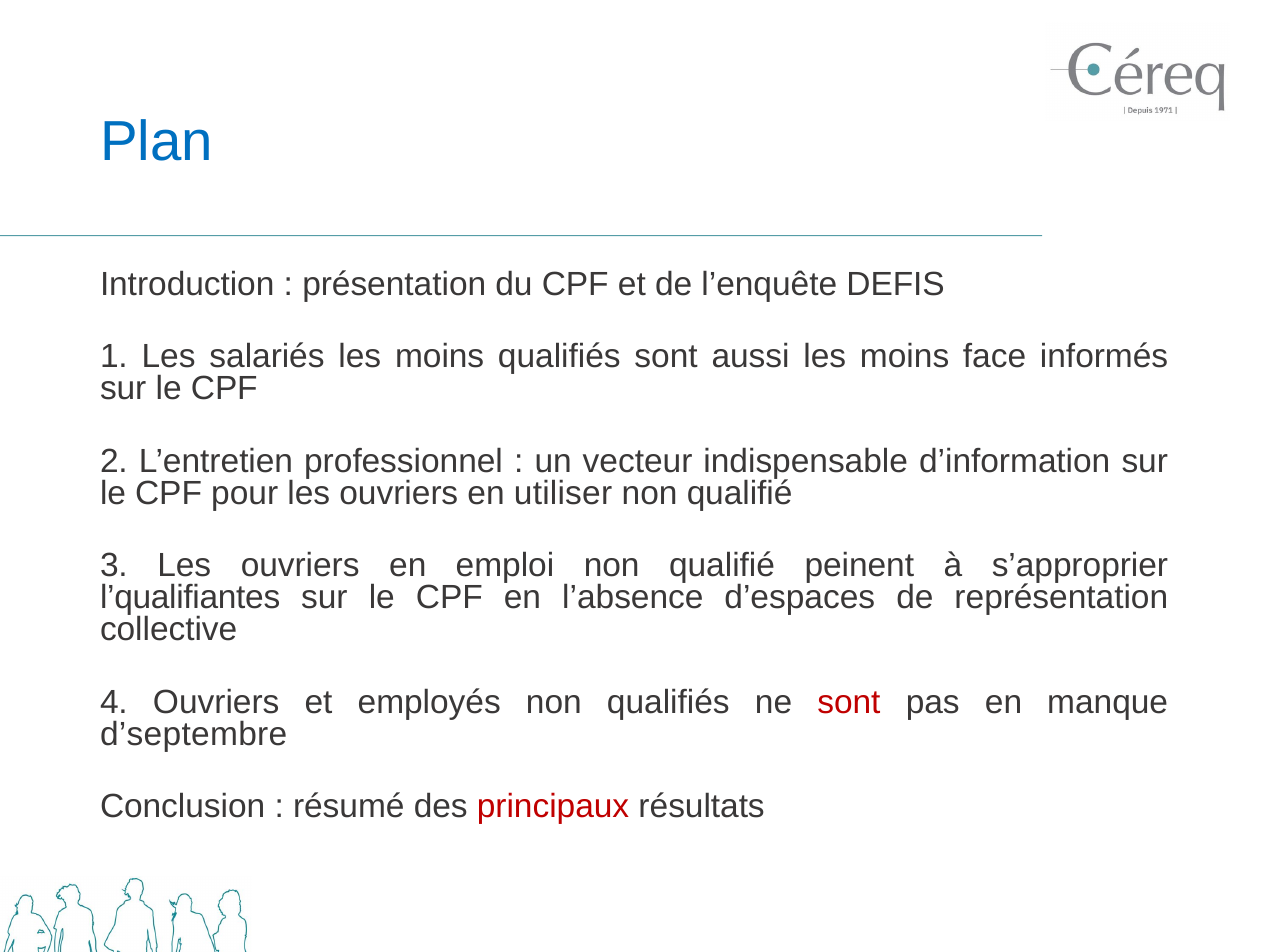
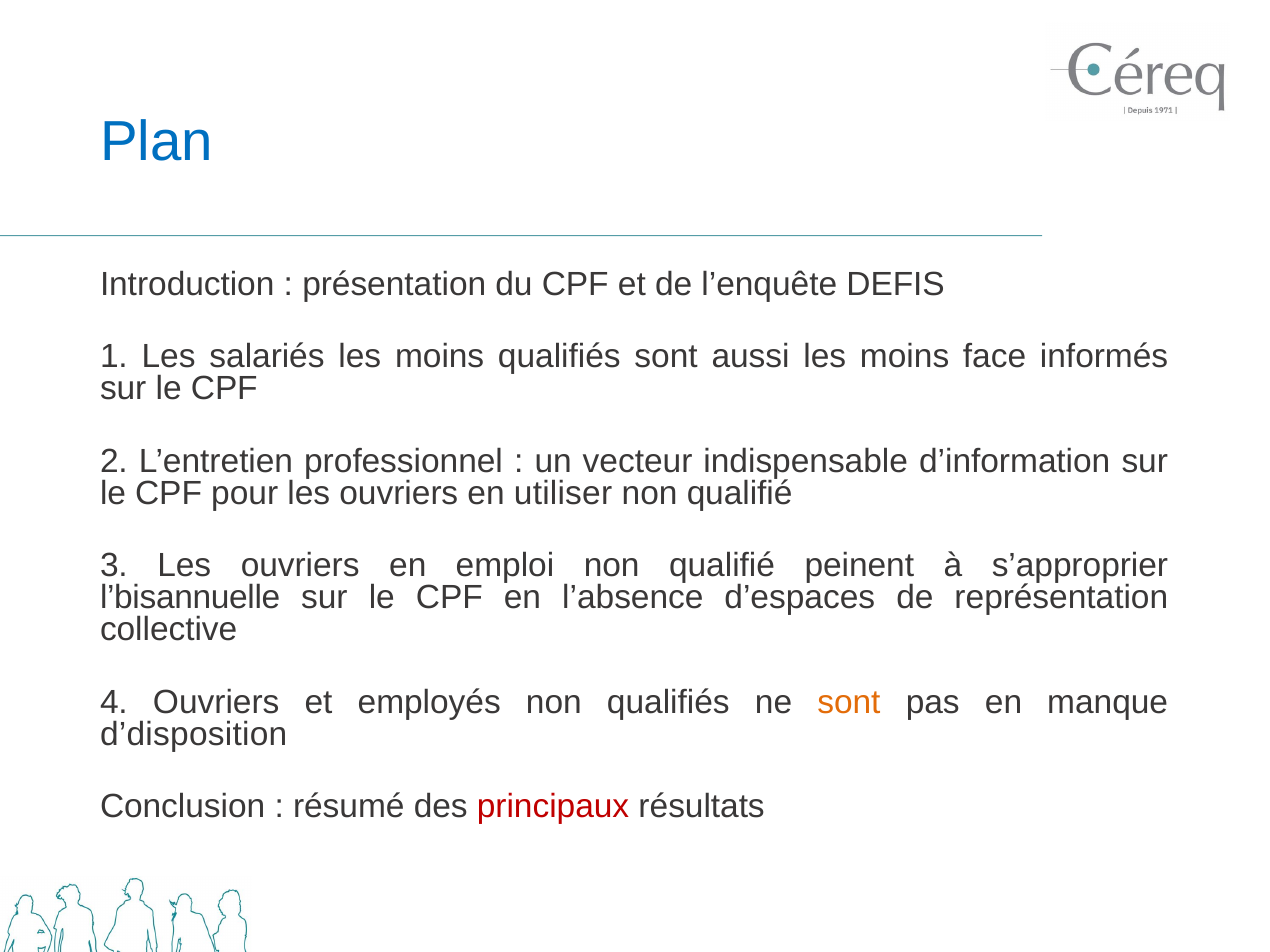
l’qualifiantes: l’qualifiantes -> l’bisannuelle
sont at (849, 702) colour: red -> orange
d’septembre: d’septembre -> d’disposition
